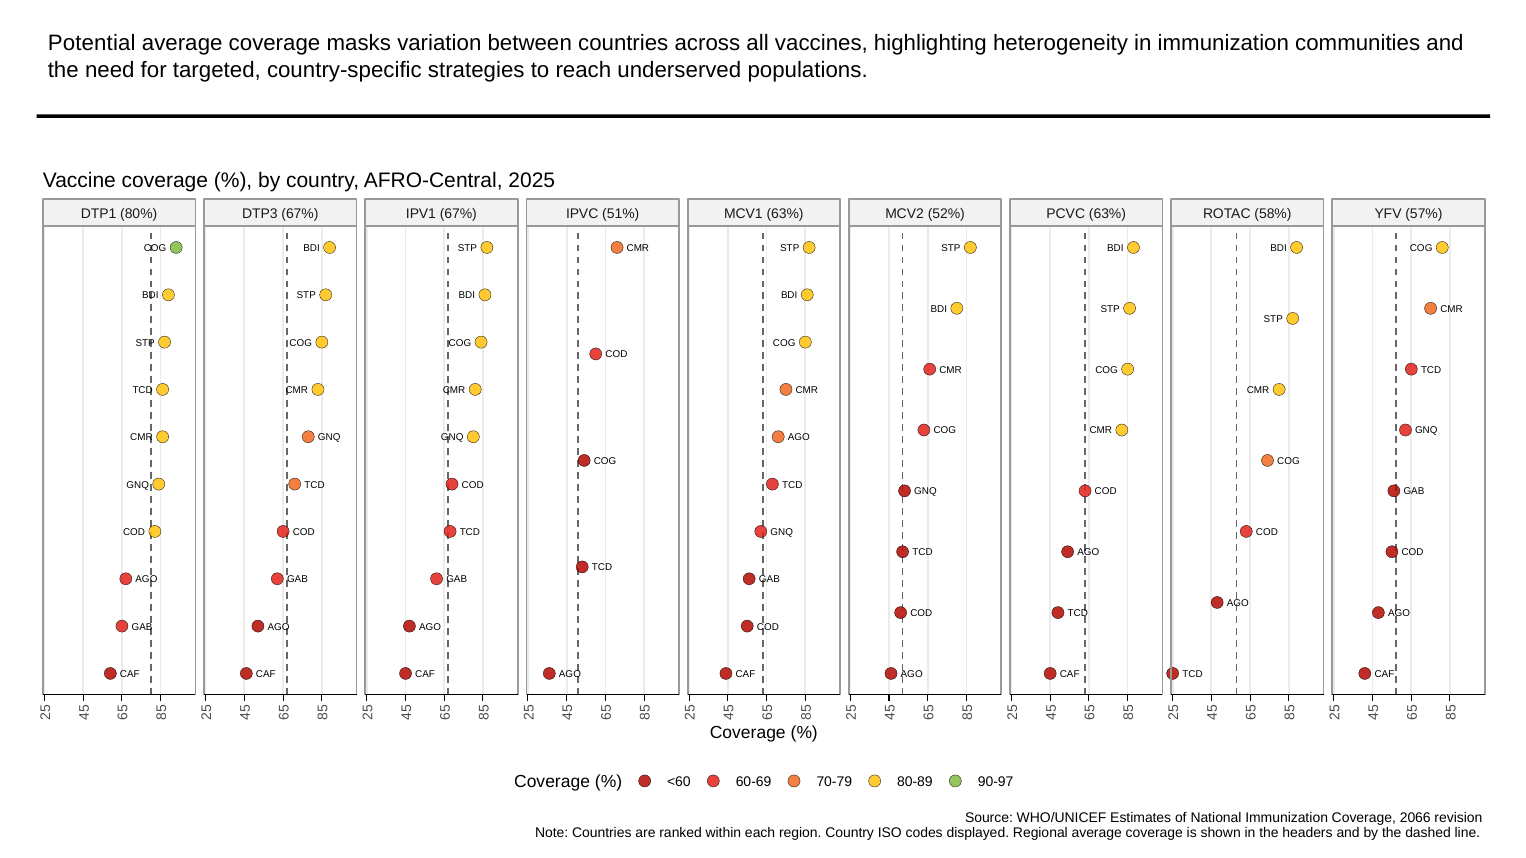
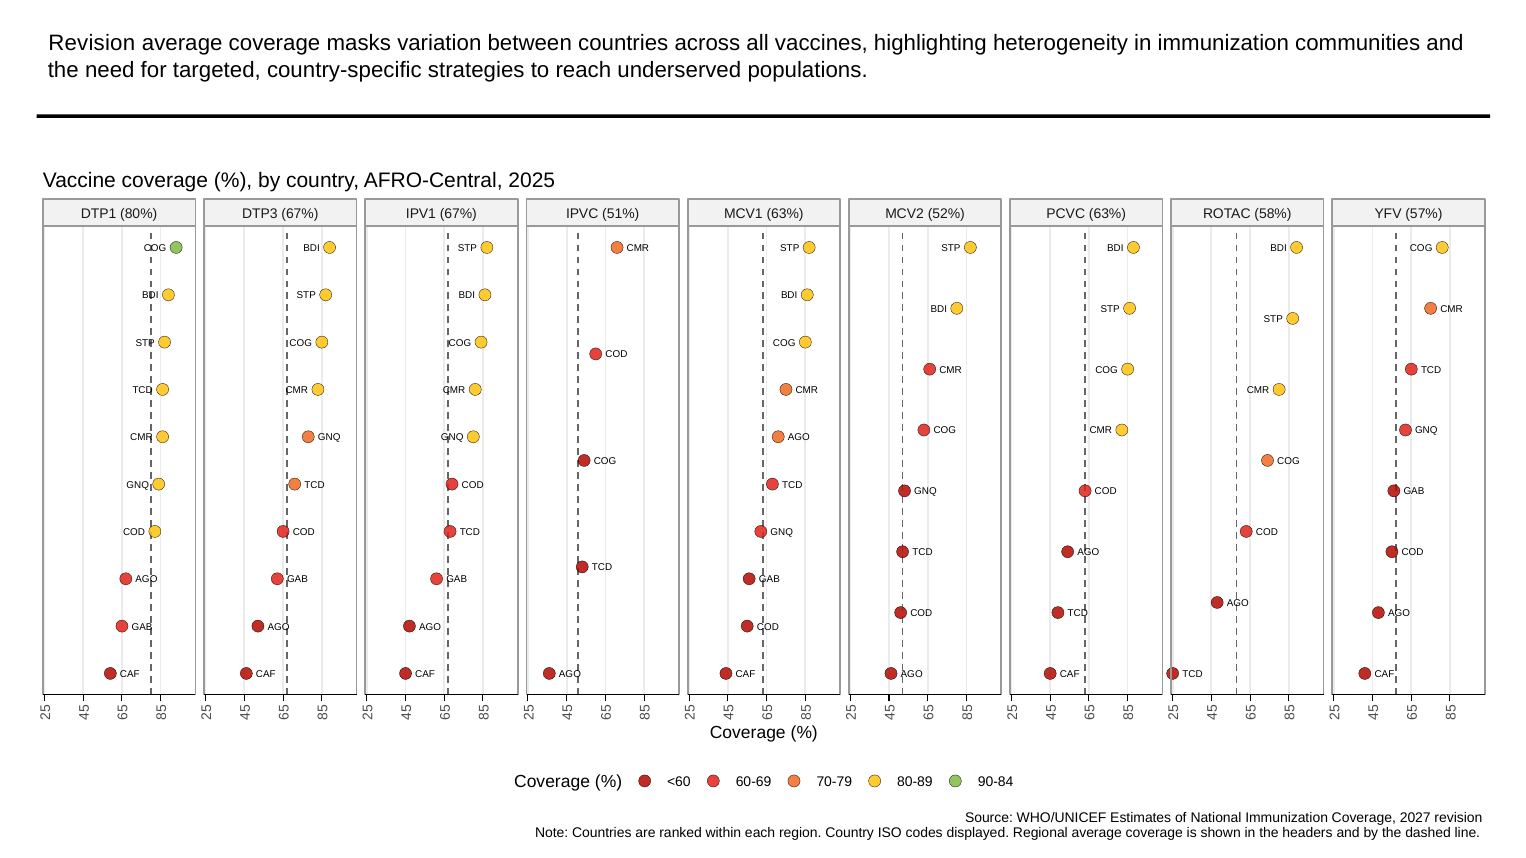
Potential at (92, 43): Potential -> Revision
90-97: 90-97 -> 90-84
2066: 2066 -> 2027
